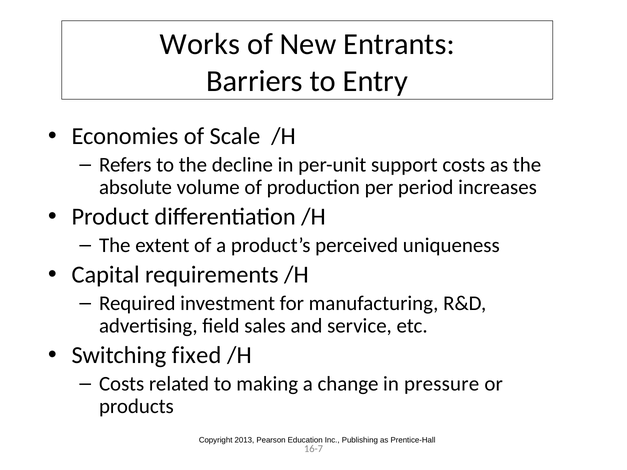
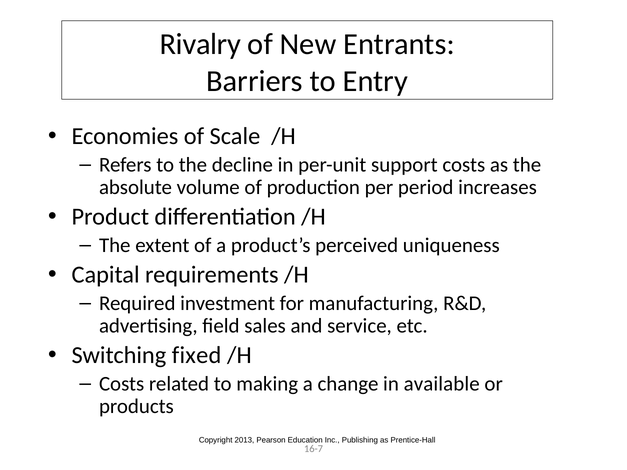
Works: Works -> Rivalry
pressure: pressure -> available
